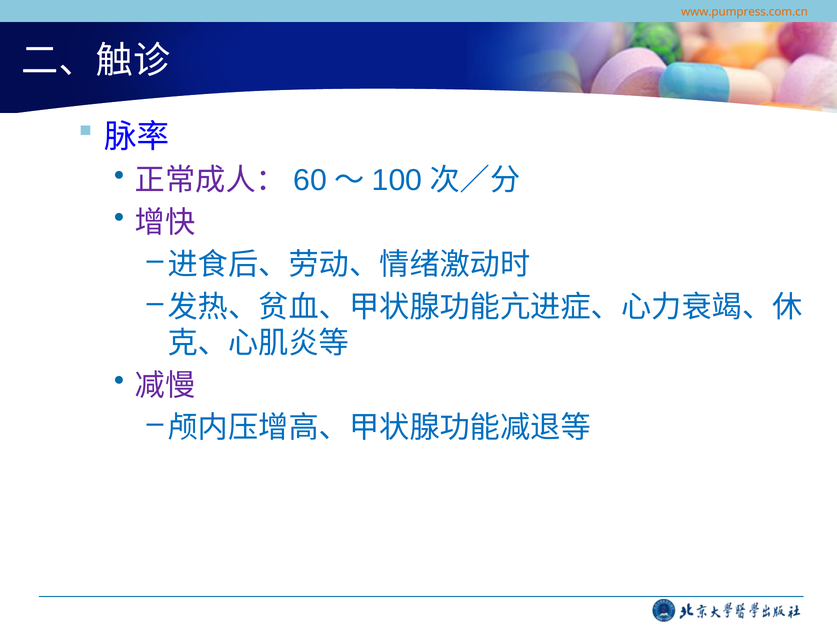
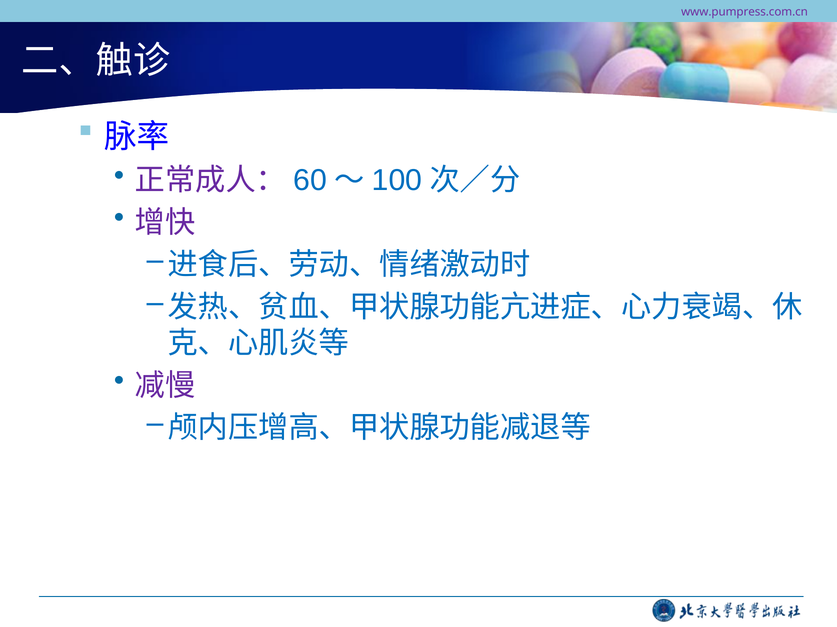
www.pumpress.com.cn colour: orange -> purple
